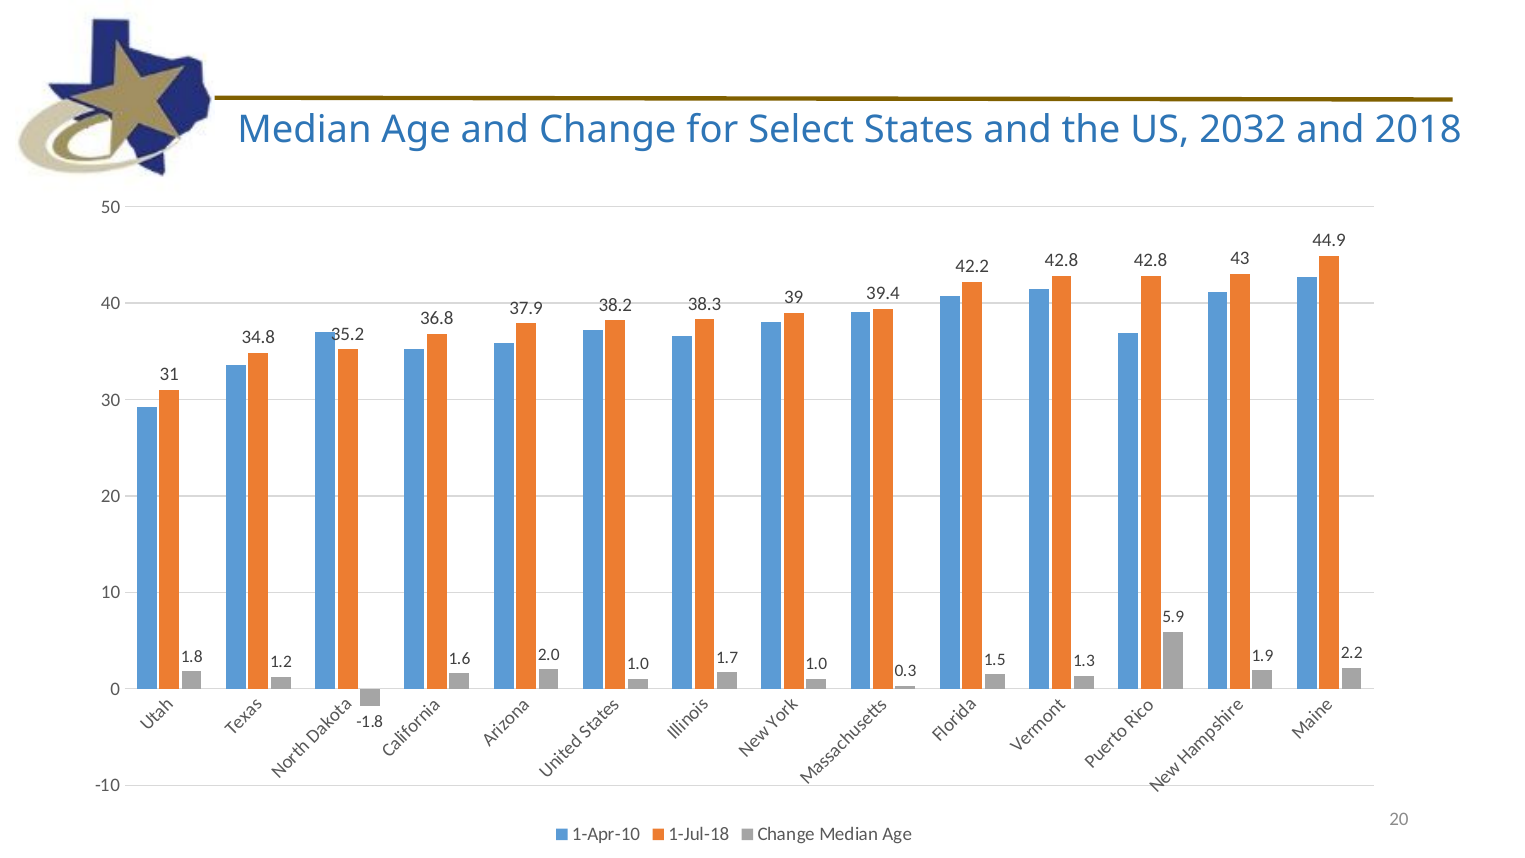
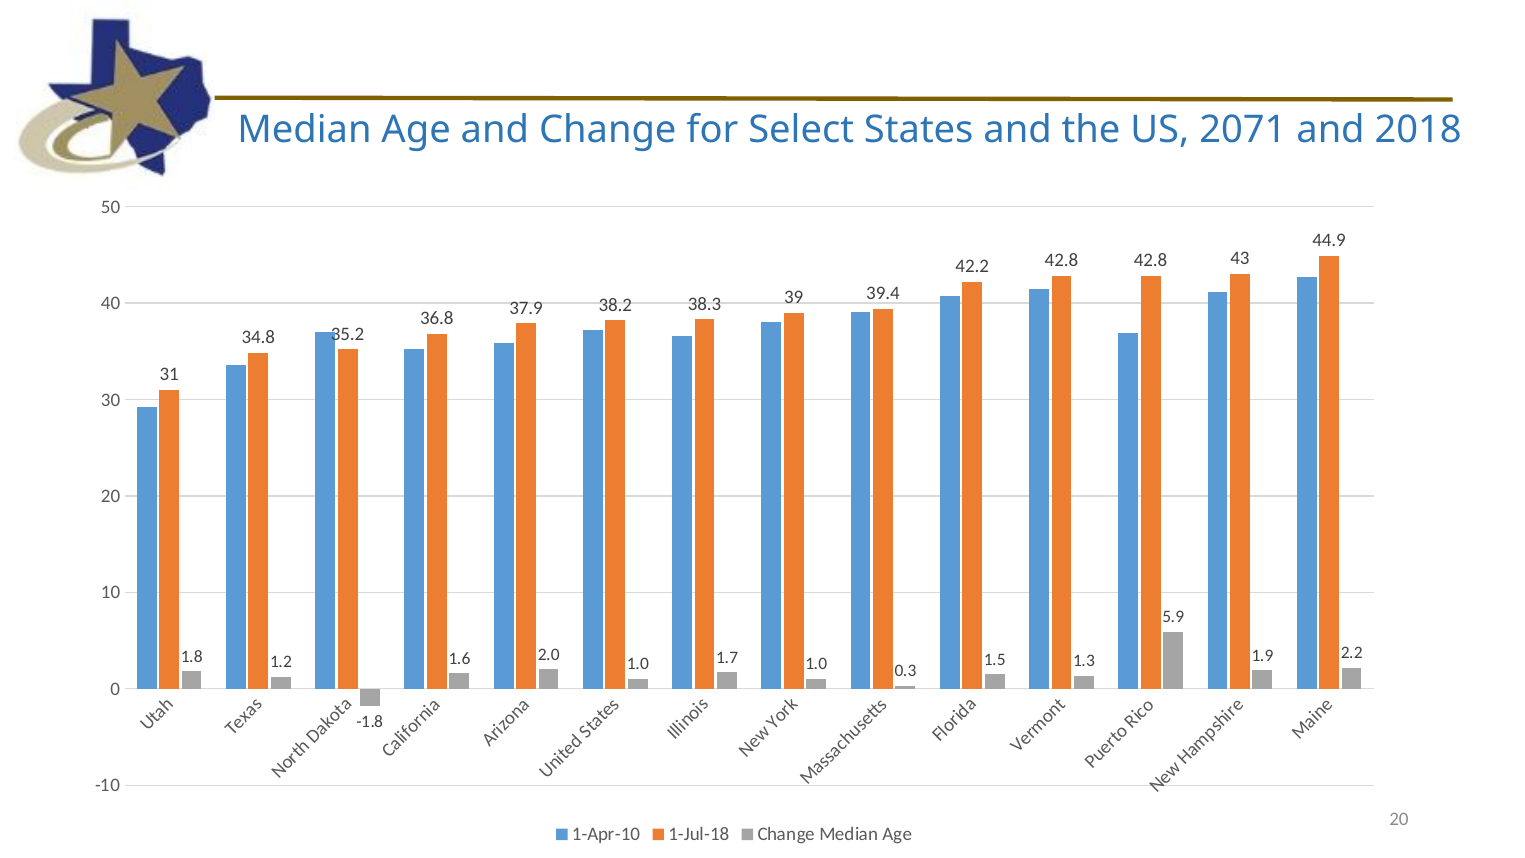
2032: 2032 -> 2071
